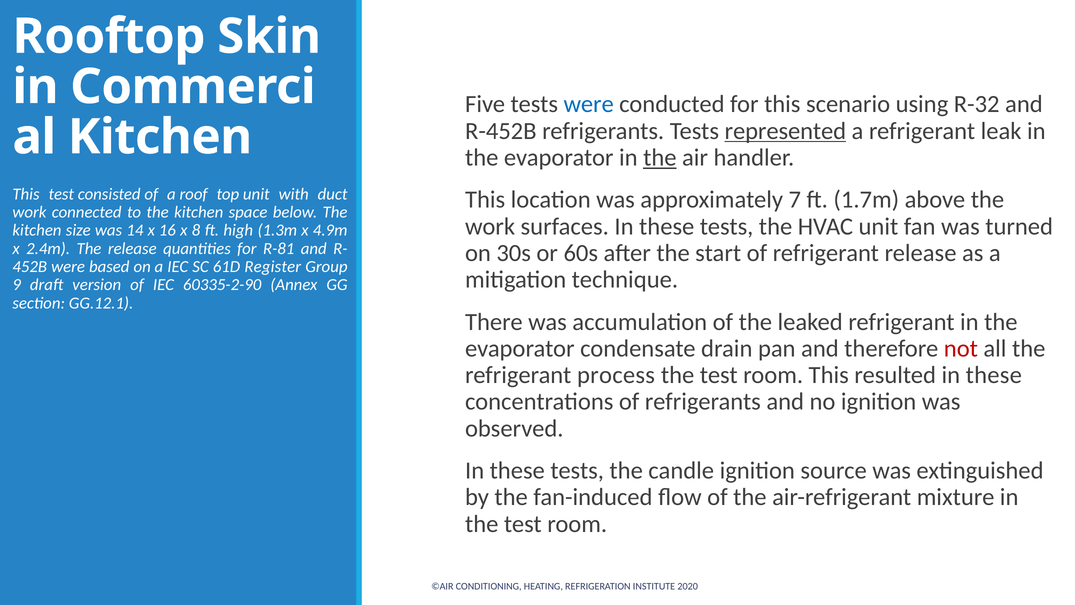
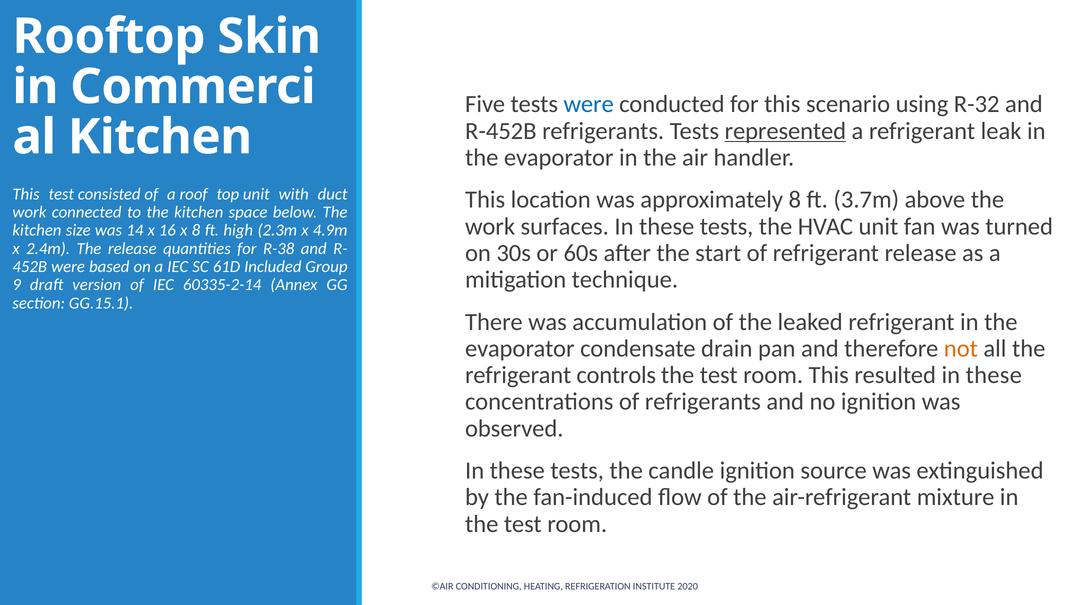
the at (660, 157) underline: present -> none
approximately 7: 7 -> 8
1.7m: 1.7m -> 3.7m
1.3m: 1.3m -> 2.3m
R-81: R-81 -> R-38
Register: Register -> Included
60335-2-90: 60335-2-90 -> 60335-2-14
GG.12.1: GG.12.1 -> GG.15.1
not colour: red -> orange
process: process -> controls
